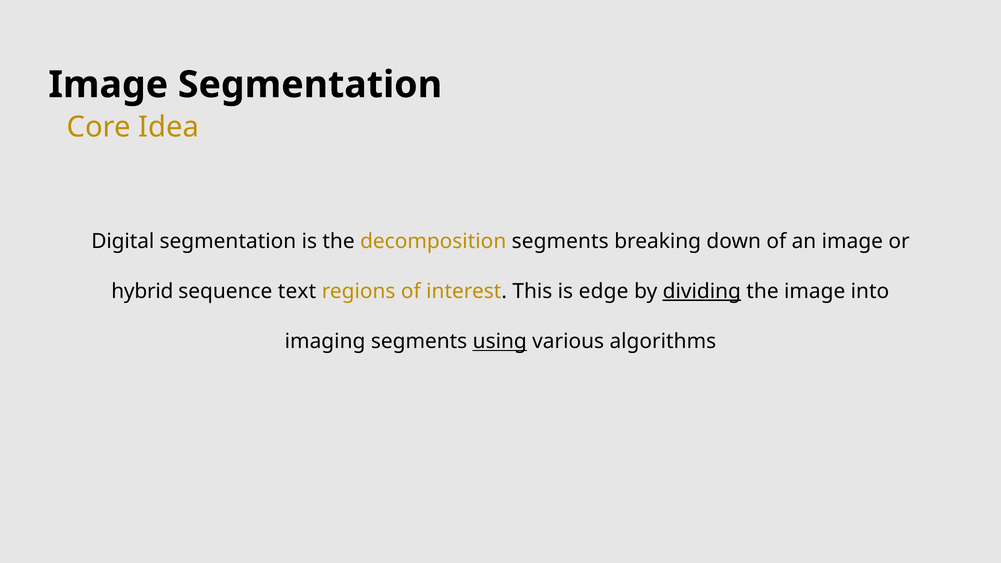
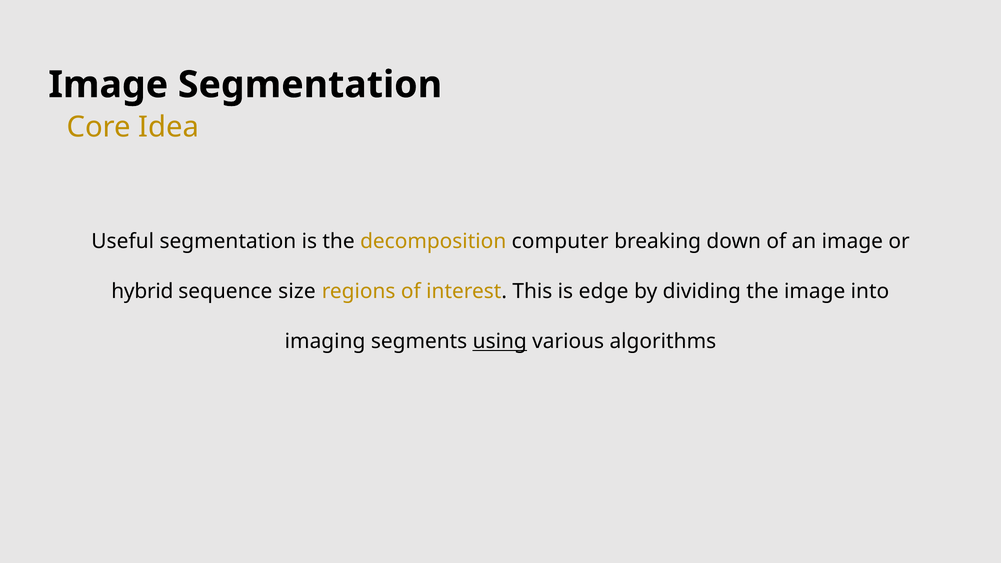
Digital: Digital -> Useful
decomposition segments: segments -> computer
text: text -> size
dividing underline: present -> none
